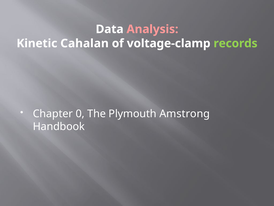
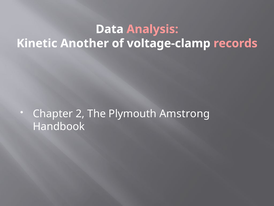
Cahalan: Cahalan -> Another
records colour: light green -> pink
0: 0 -> 2
